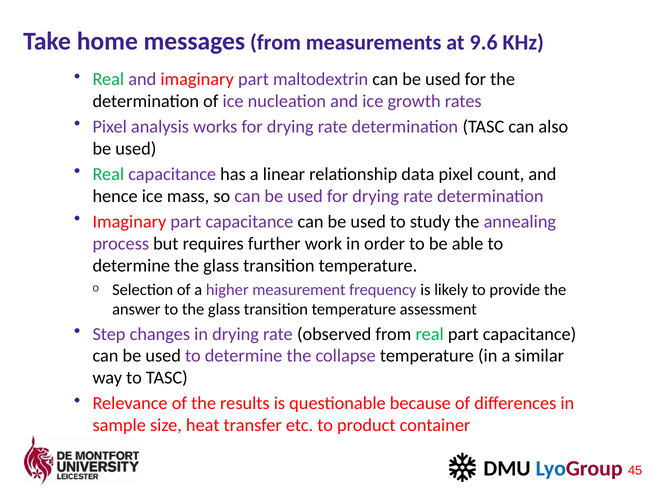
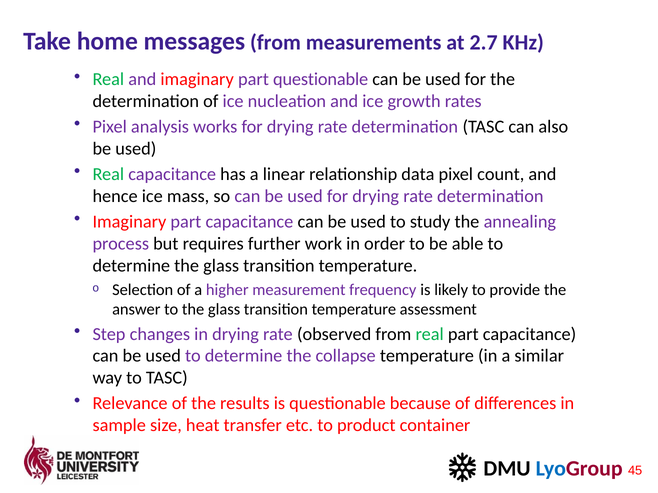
9.6: 9.6 -> 2.7
part maltodextrin: maltodextrin -> questionable
